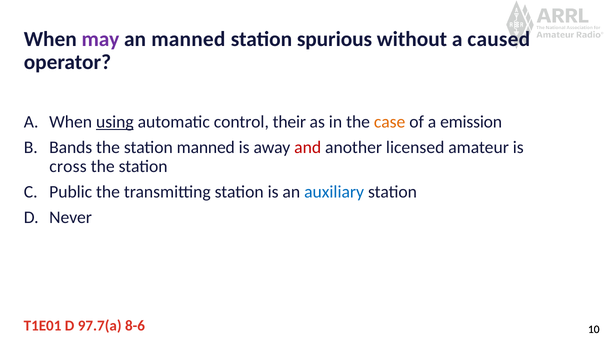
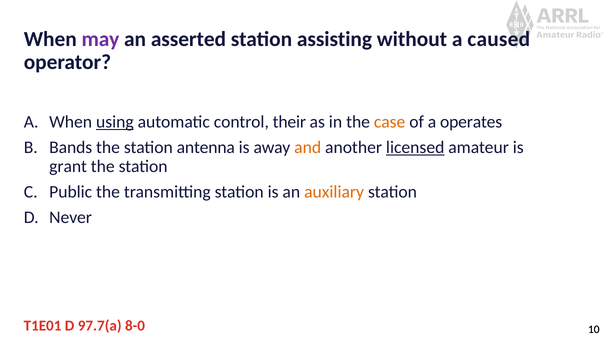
an manned: manned -> asserted
spurious: spurious -> assisting
emission: emission -> operates
station manned: manned -> antenna
and colour: red -> orange
licensed underline: none -> present
cross: cross -> grant
auxiliary colour: blue -> orange
8-6: 8-6 -> 8-0
